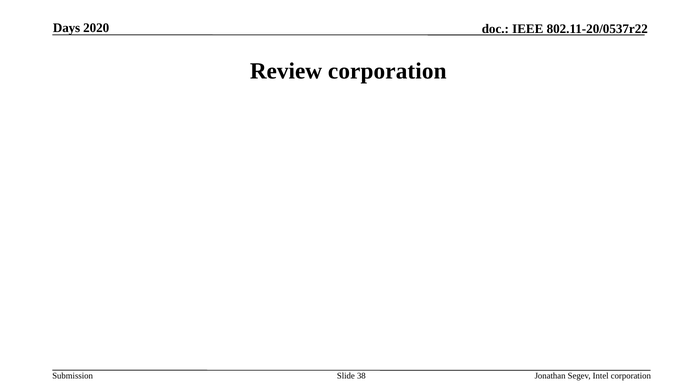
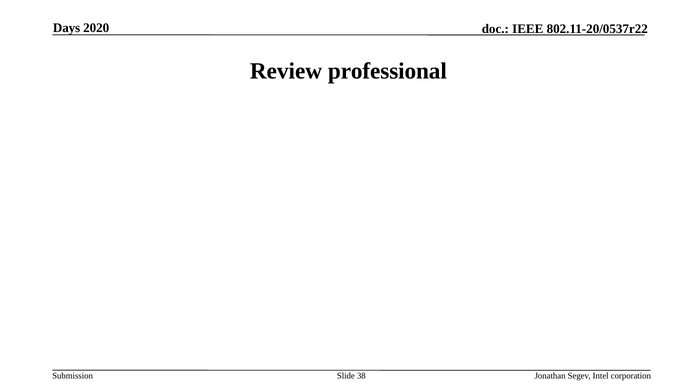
Review corporation: corporation -> professional
